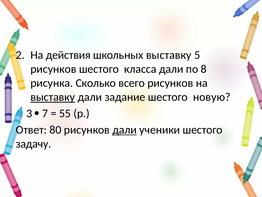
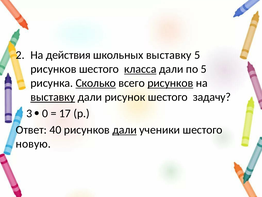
класса underline: none -> present
по 8: 8 -> 5
Сколько underline: none -> present
рисунков at (170, 83) underline: none -> present
задание: задание -> рисунок
новую: новую -> задачу
7: 7 -> 0
55: 55 -> 17
80: 80 -> 40
задачу: задачу -> новую
